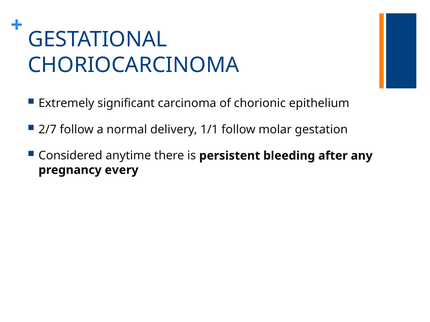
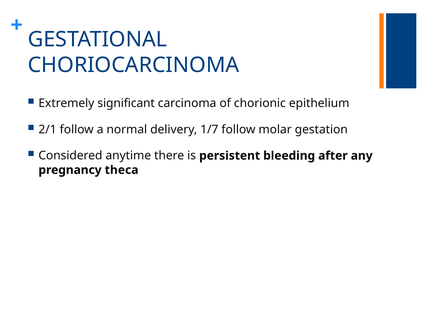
2/7: 2/7 -> 2/1
1/1: 1/1 -> 1/7
every: every -> theca
